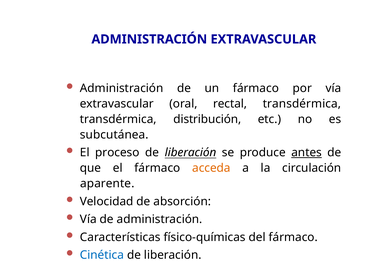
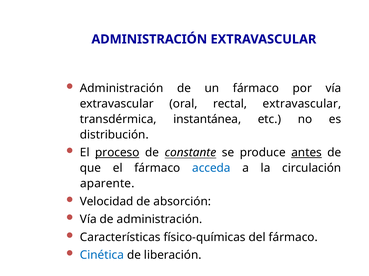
rectal transdérmica: transdérmica -> extravascular
distribución: distribución -> instantánea
subcutánea: subcutánea -> distribución
proceso underline: none -> present
liberación at (191, 153): liberación -> constante
acceda colour: orange -> blue
